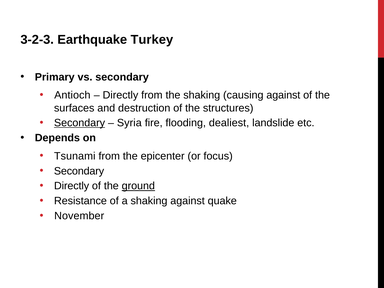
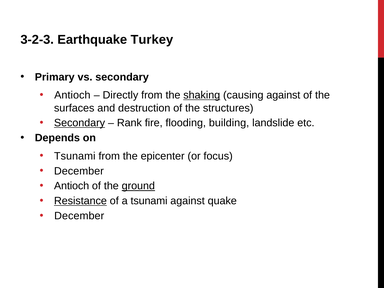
shaking at (202, 95) underline: none -> present
Syria: Syria -> Rank
dealiest: dealiest -> building
Secondary at (79, 171): Secondary -> December
Directly at (72, 186): Directly -> Antioch
Resistance underline: none -> present
a shaking: shaking -> tsunami
November at (79, 216): November -> December
